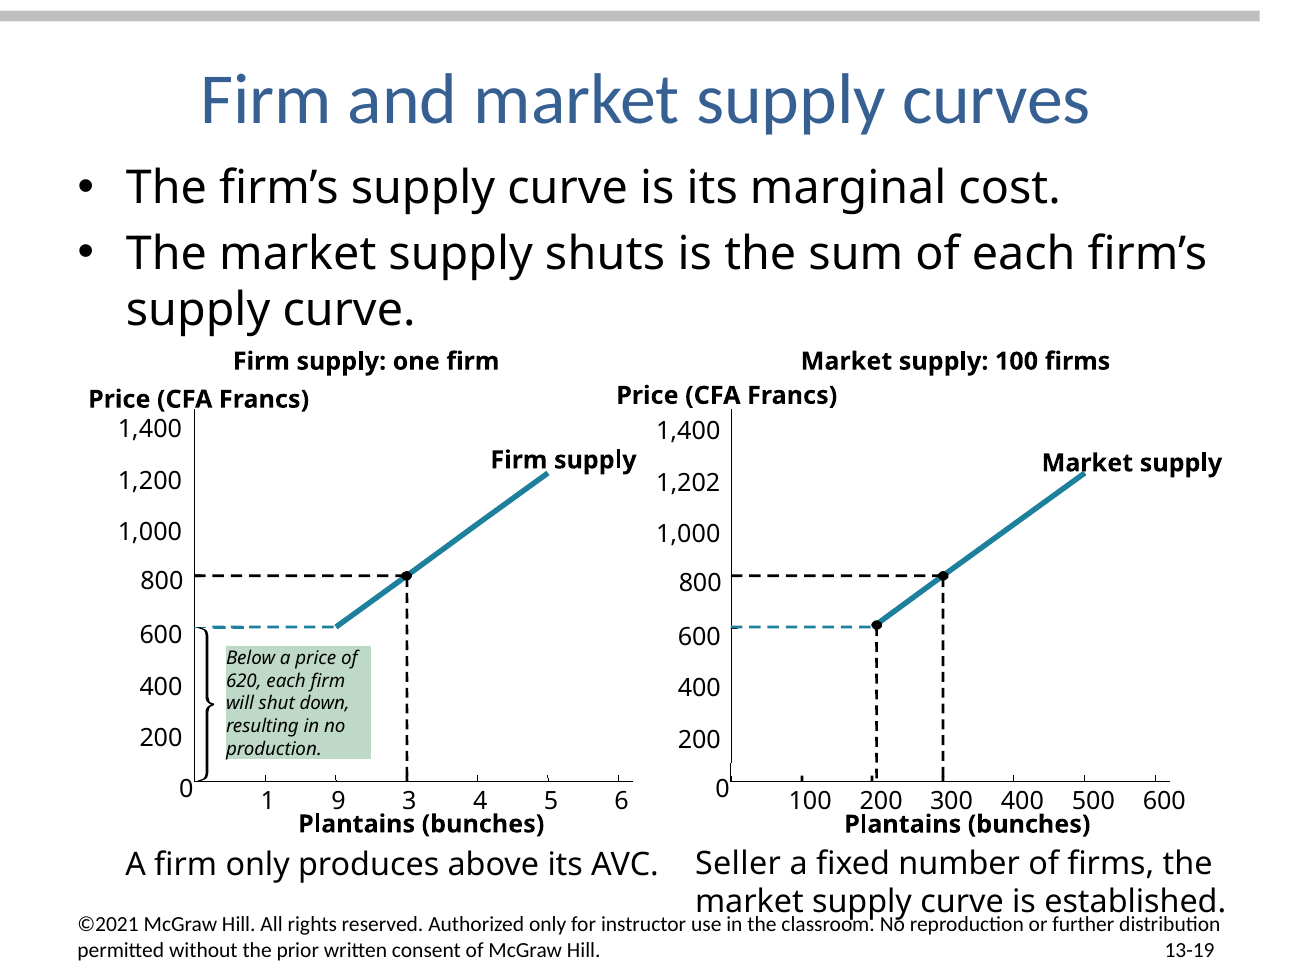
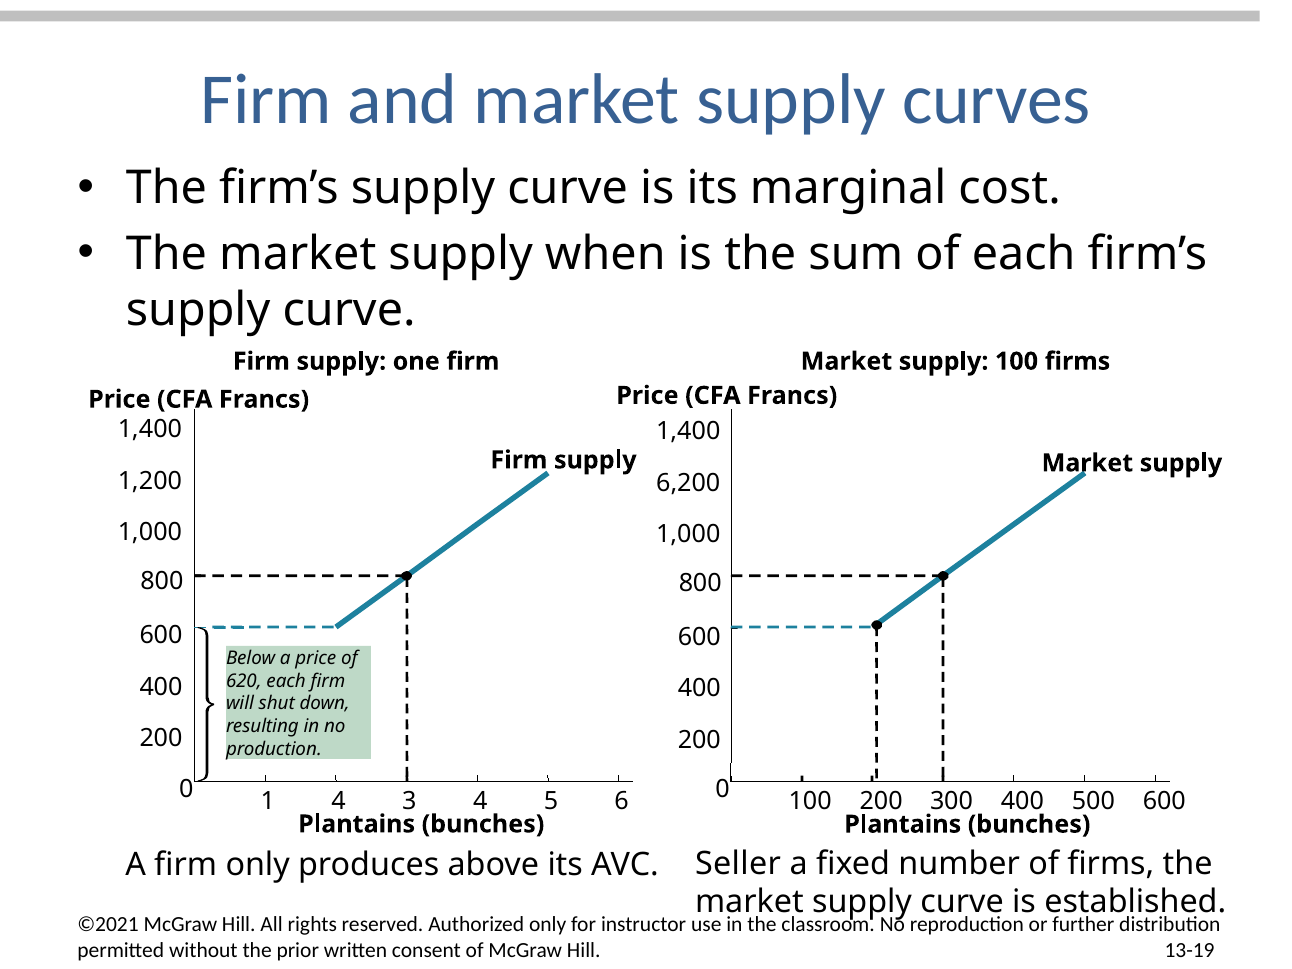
shuts: shuts -> when
1,202: 1,202 -> 6,200
1 9: 9 -> 4
